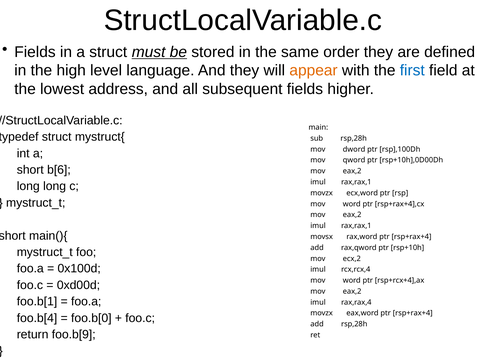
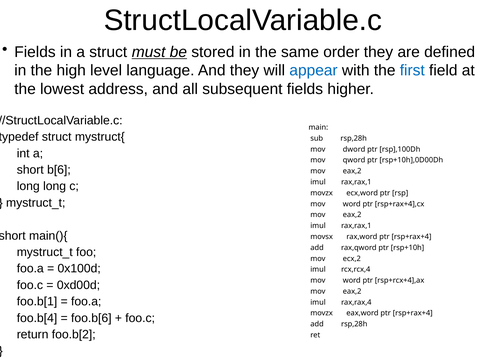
appear colour: orange -> blue
foo.b[0: foo.b[0 -> foo.b[6
foo.b[9: foo.b[9 -> foo.b[2
